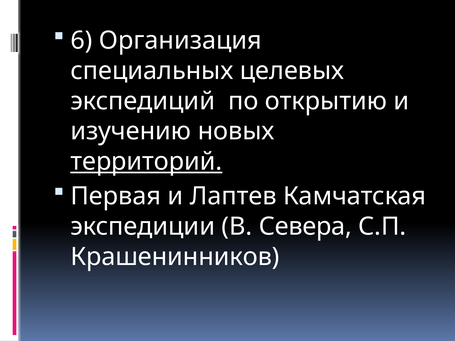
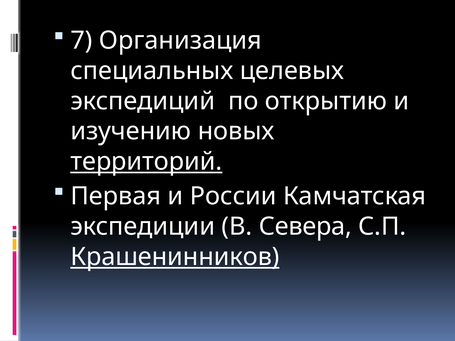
6: 6 -> 7
Лаптев: Лаптев -> России
Крашенинников underline: none -> present
